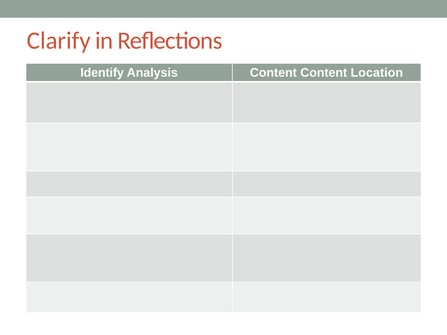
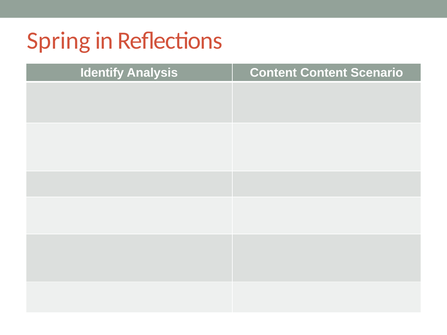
Clarify: Clarify -> Spring
Location: Location -> Scenario
